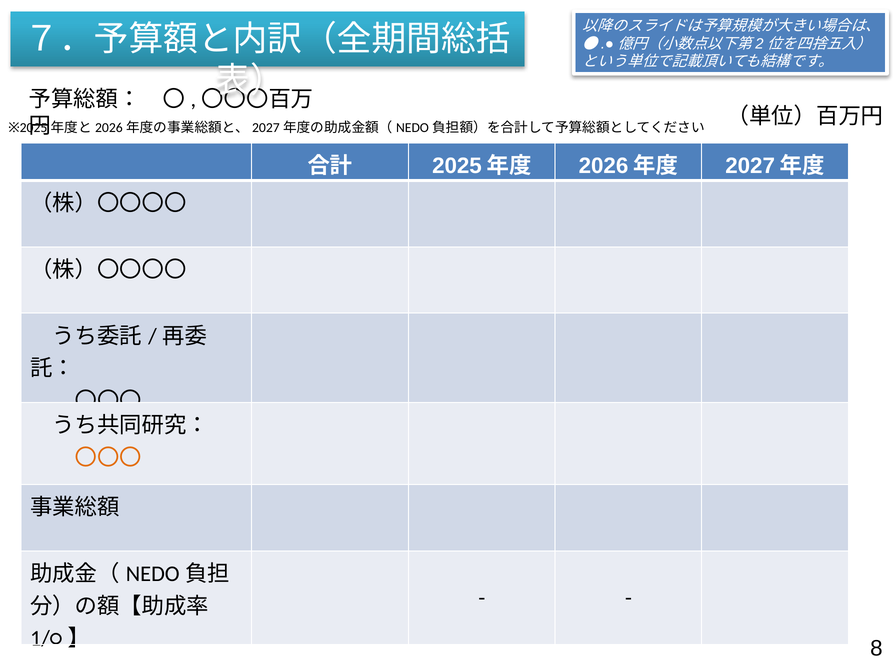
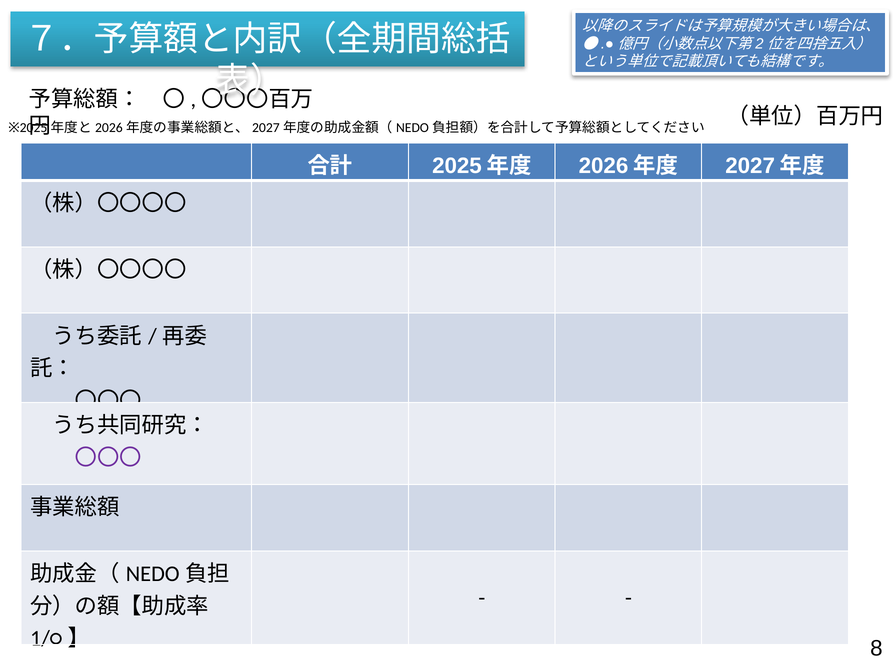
〇〇〇 at (108, 458) colour: orange -> purple
